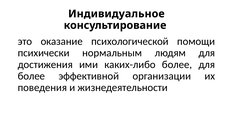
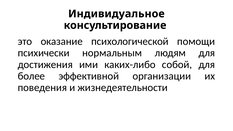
каких-либо более: более -> собой
